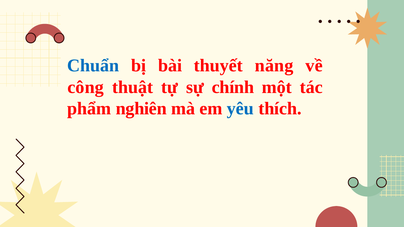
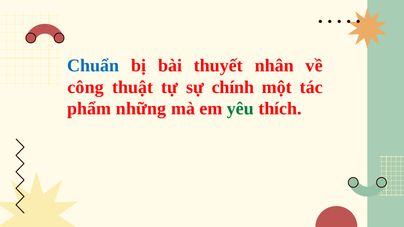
năng: năng -> nhân
nghiên: nghiên -> những
yêu colour: blue -> green
